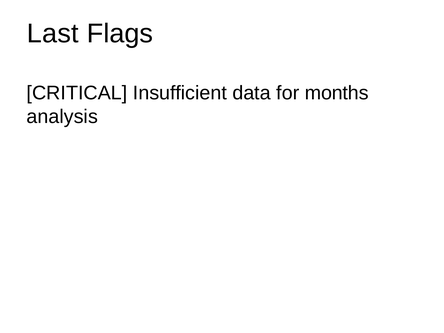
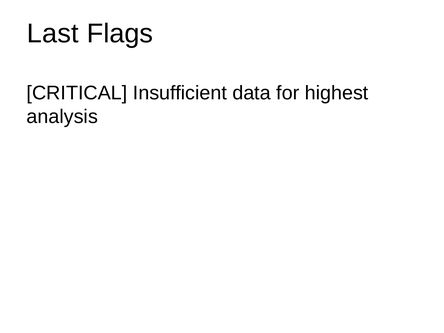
months: months -> highest
